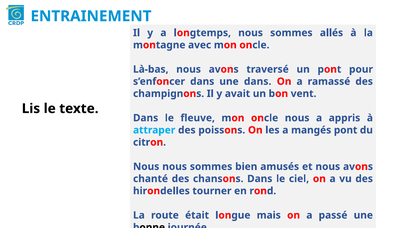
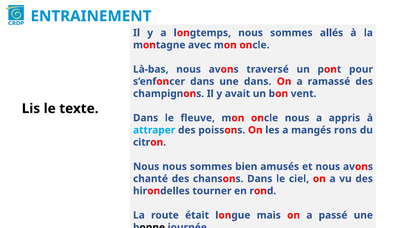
mangés pont: pont -> rons
